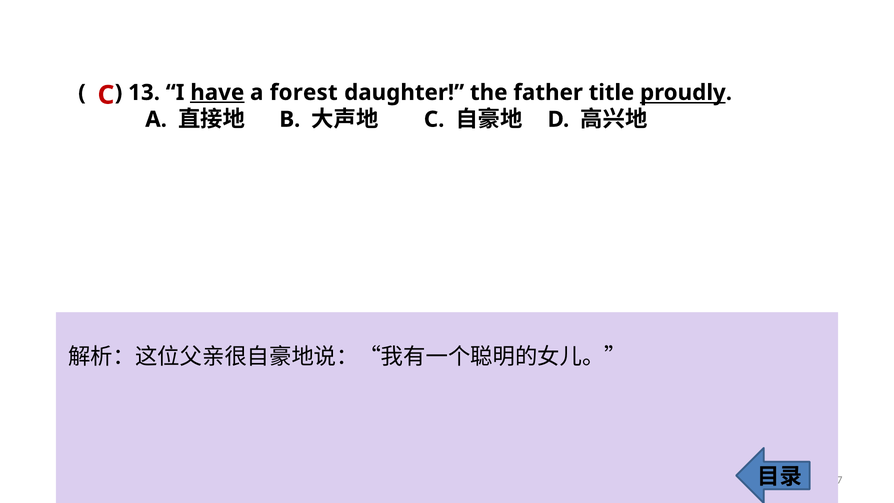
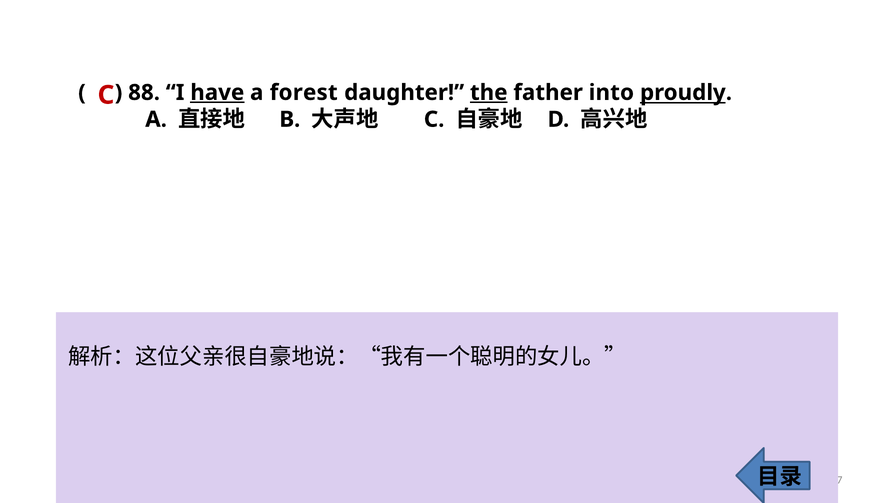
13: 13 -> 88
the underline: none -> present
title: title -> into
